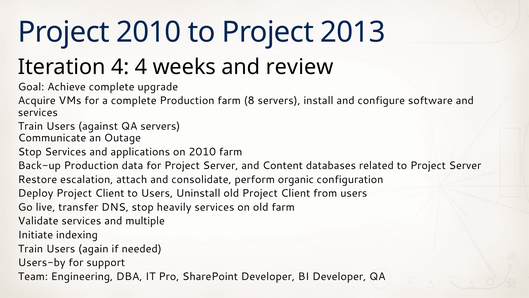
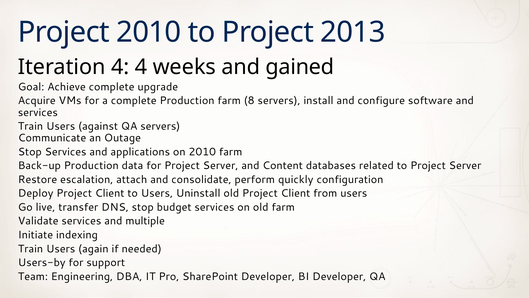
review: review -> gained
organic: organic -> quickly
heavily: heavily -> budget
